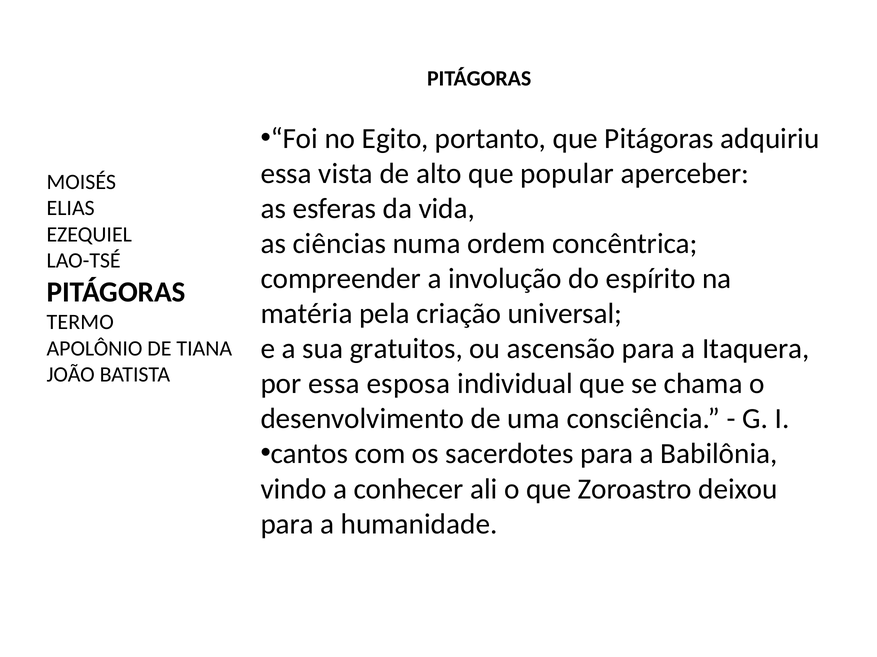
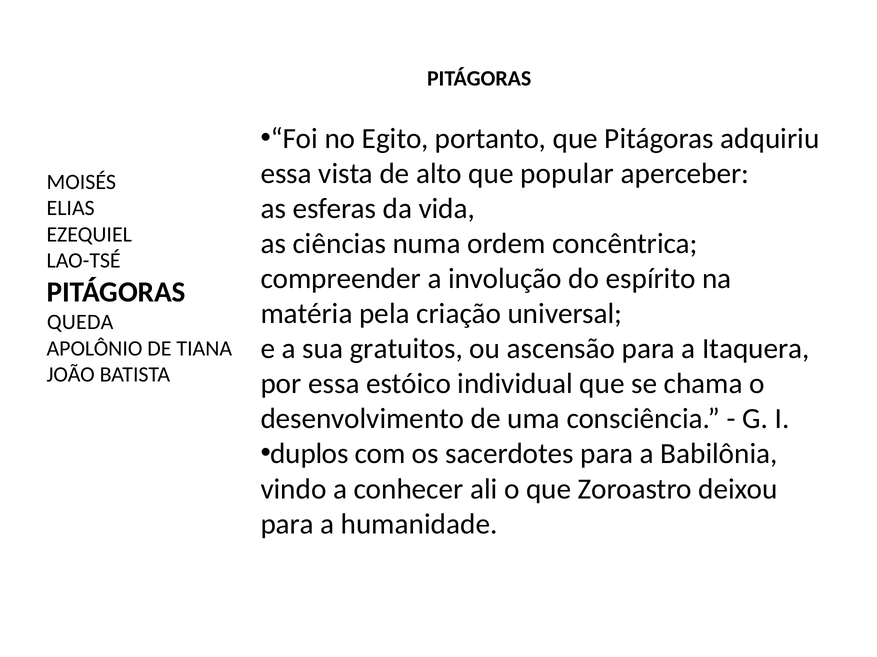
TERMO: TERMO -> QUEDA
esposa: esposa -> estóico
cantos: cantos -> duplos
